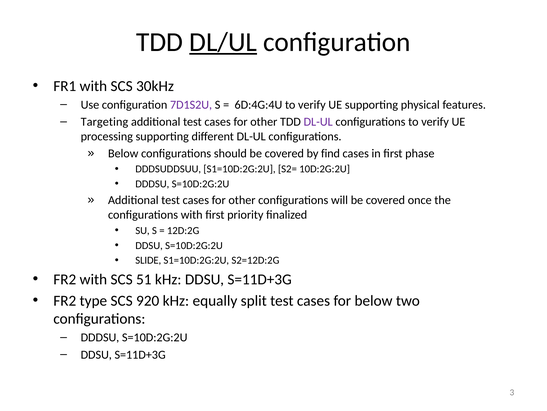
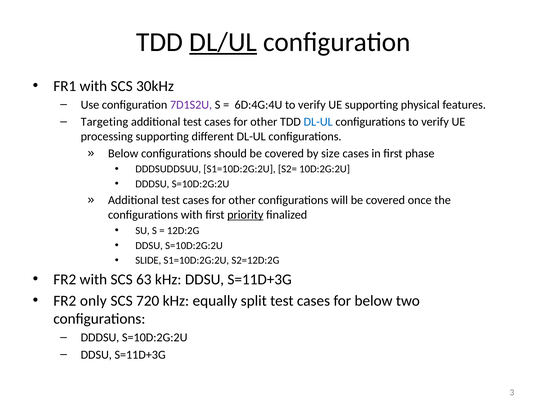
DL-UL at (318, 122) colour: purple -> blue
find: find -> size
priority underline: none -> present
51: 51 -> 63
type: type -> only
920: 920 -> 720
